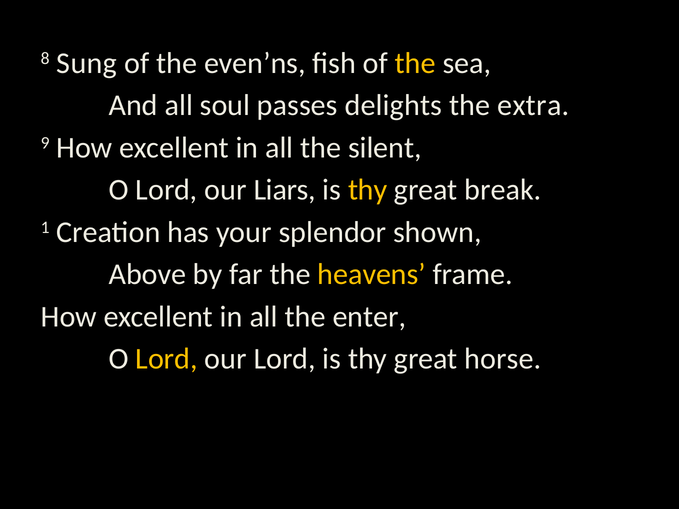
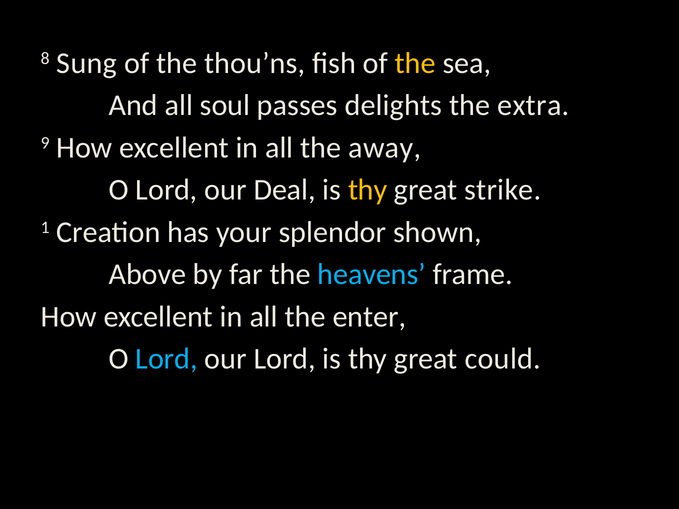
even’ns: even’ns -> thou’ns
silent: silent -> away
Liars: Liars -> Deal
break: break -> strike
heavens colour: yellow -> light blue
Lord at (167, 359) colour: yellow -> light blue
horse: horse -> could
